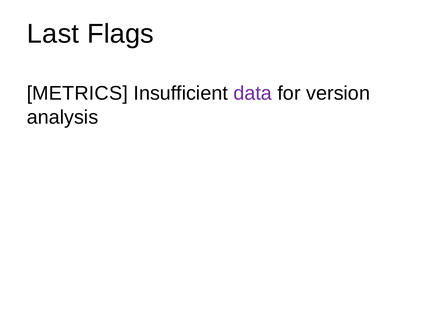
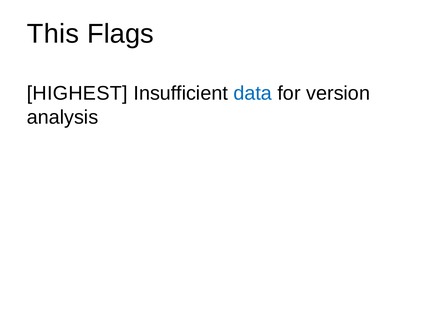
Last: Last -> This
METRICS: METRICS -> HIGHEST
data colour: purple -> blue
